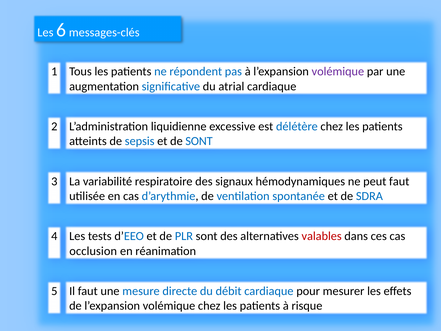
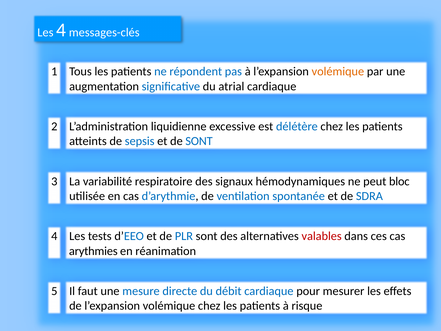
Les 6: 6 -> 4
volémique at (338, 72) colour: purple -> orange
peut faut: faut -> bloc
occlusion: occlusion -> arythmies
